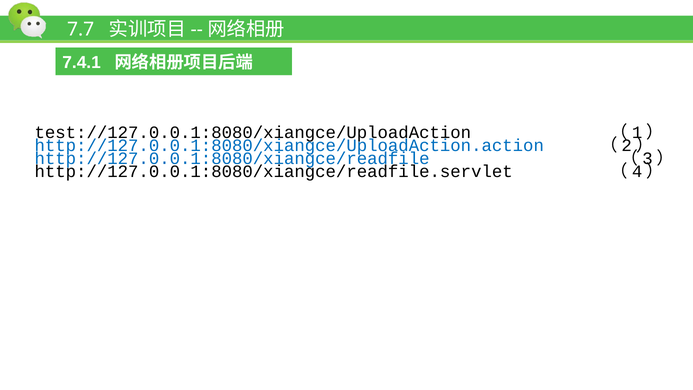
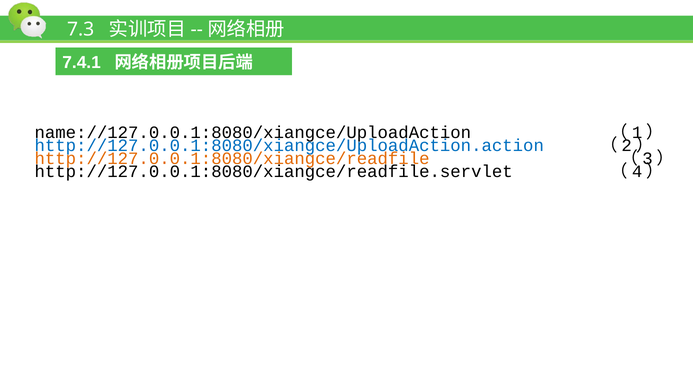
7.7: 7.7 -> 7.3
test://127.0.0.1:8080/xiangce/UploadAction: test://127.0.0.1:8080/xiangce/UploadAction -> name://127.0.0.1:8080/xiangce/UploadAction
http://127.0.0.1:8080/xiangce/readfile colour: blue -> orange
